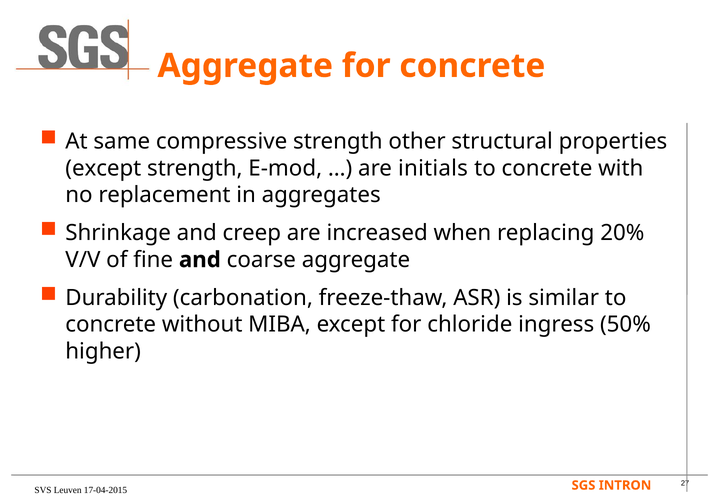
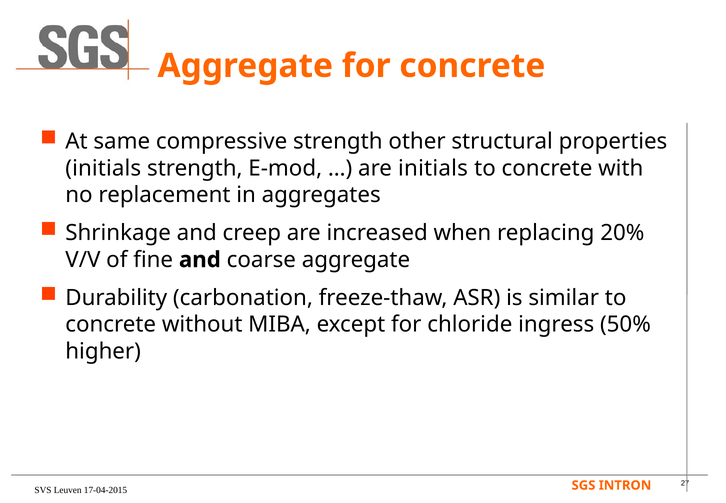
except at (103, 168): except -> initials
